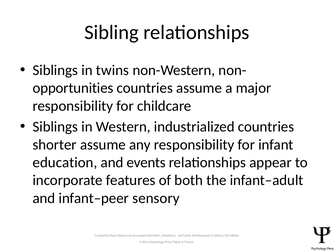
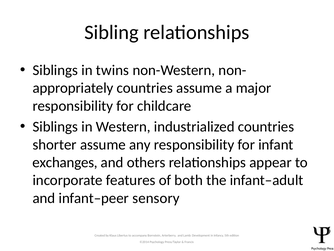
opportunities: opportunities -> appropriately
education: education -> exchanges
events: events -> others
